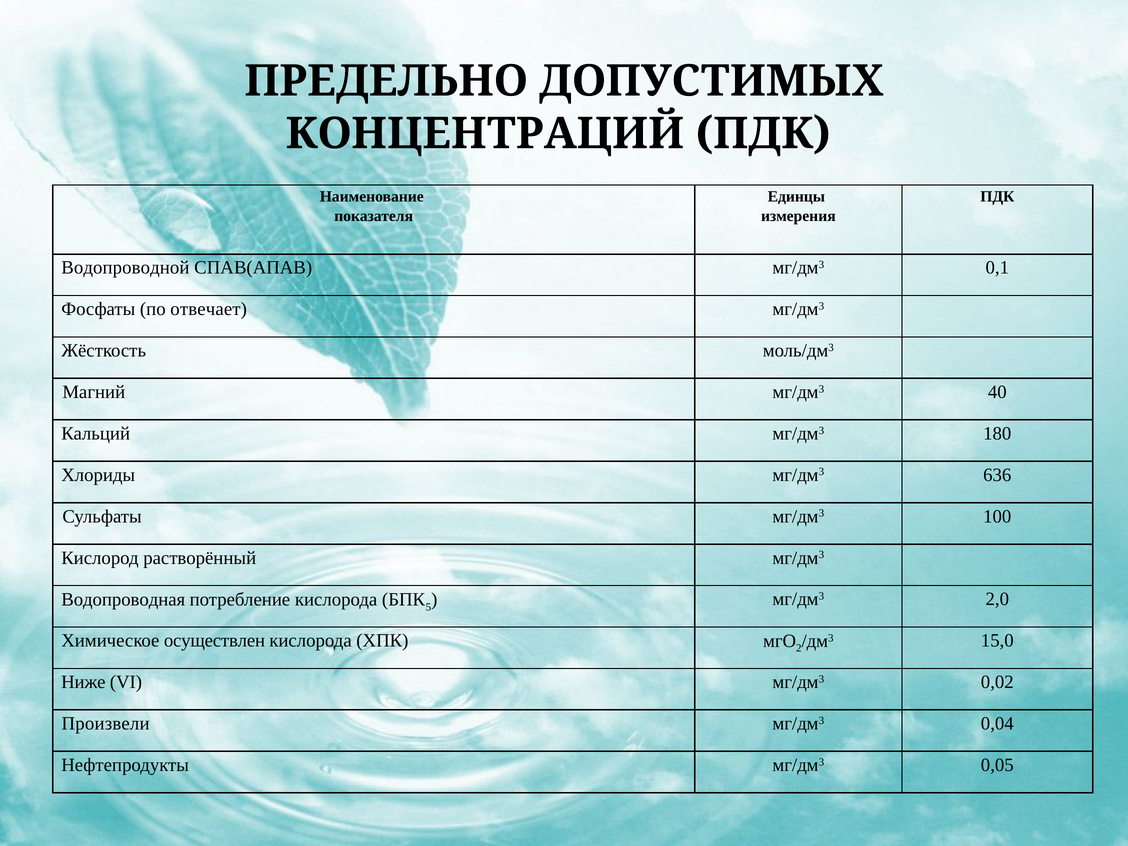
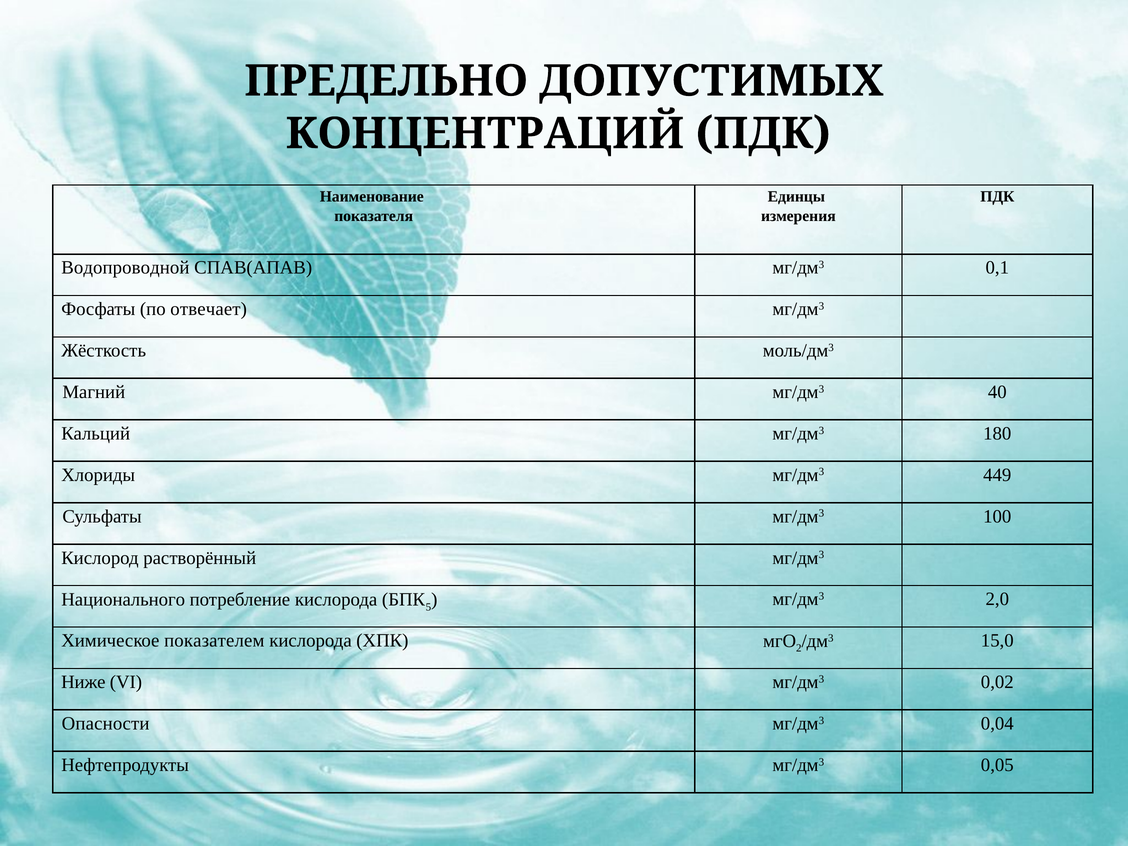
636: 636 -> 449
Водопроводная: Водопроводная -> Национального
осуществлен: осуществлен -> показателем
Произвели: Произвели -> Опасности
